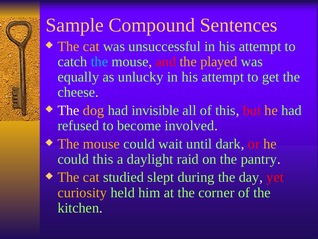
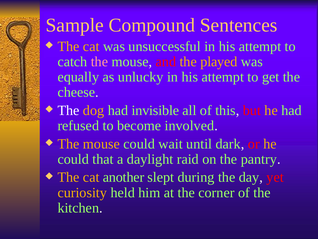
the at (99, 62) colour: light blue -> pink
could this: this -> that
studied: studied -> another
